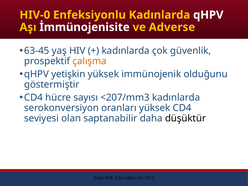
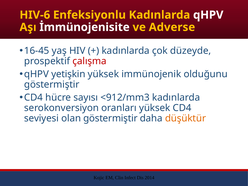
HIV-0: HIV-0 -> HIV-6
63-45: 63-45 -> 16-45
güvenlik: güvenlik -> düzeyde
çalışma colour: orange -> red
<207/mm3: <207/mm3 -> <912/mm3
olan saptanabilir: saptanabilir -> göstermiştir
düşüktür colour: black -> orange
